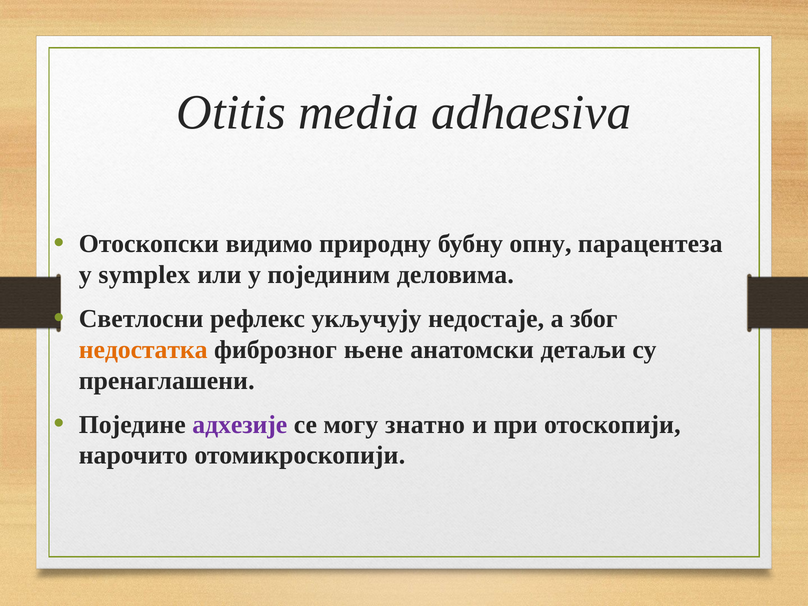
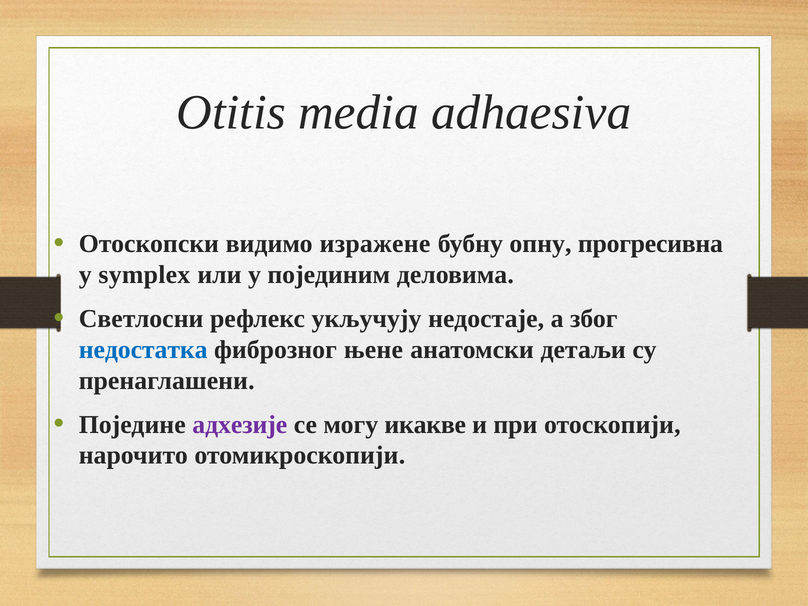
природну: природну -> изражене
парацентеза: парацентеза -> прогресивна
недостатка colour: orange -> blue
знатно: знатно -> икакве
